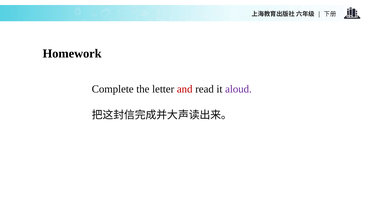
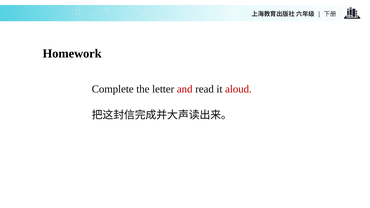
aloud colour: purple -> red
